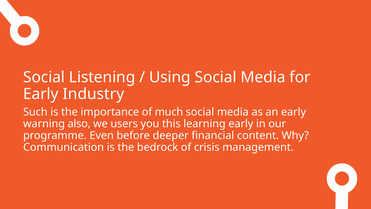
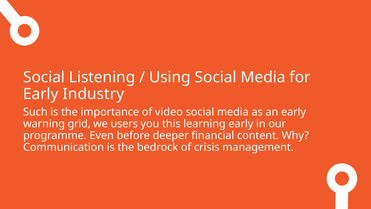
much: much -> video
also: also -> grid
